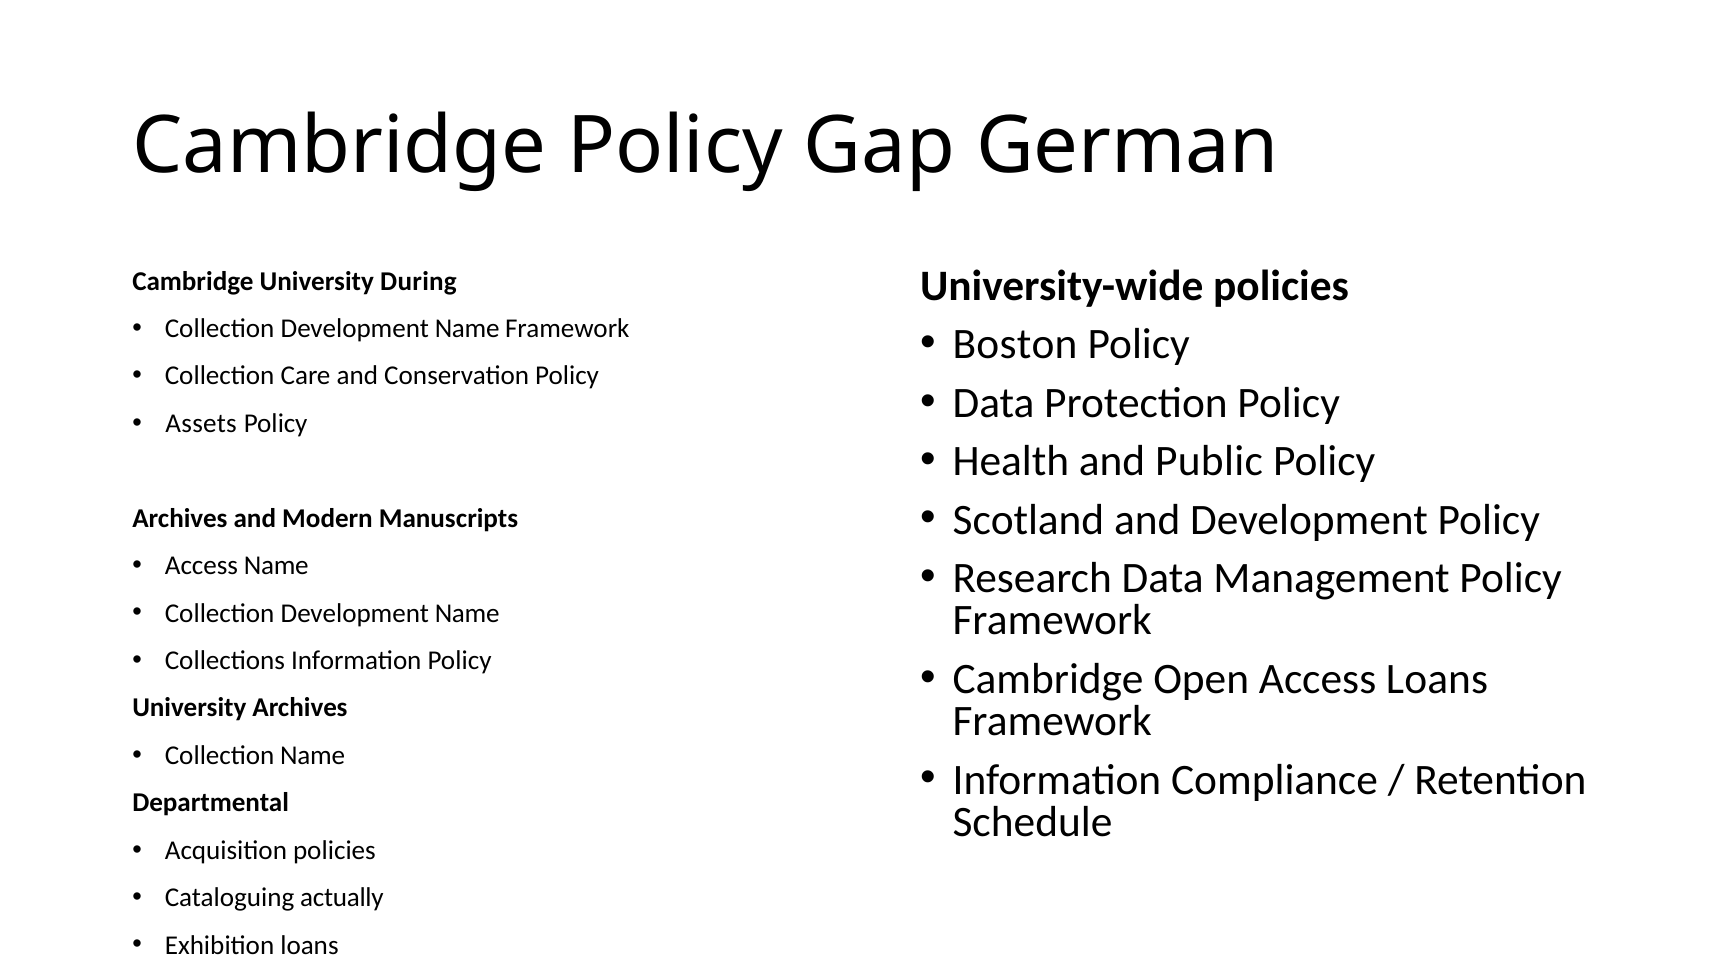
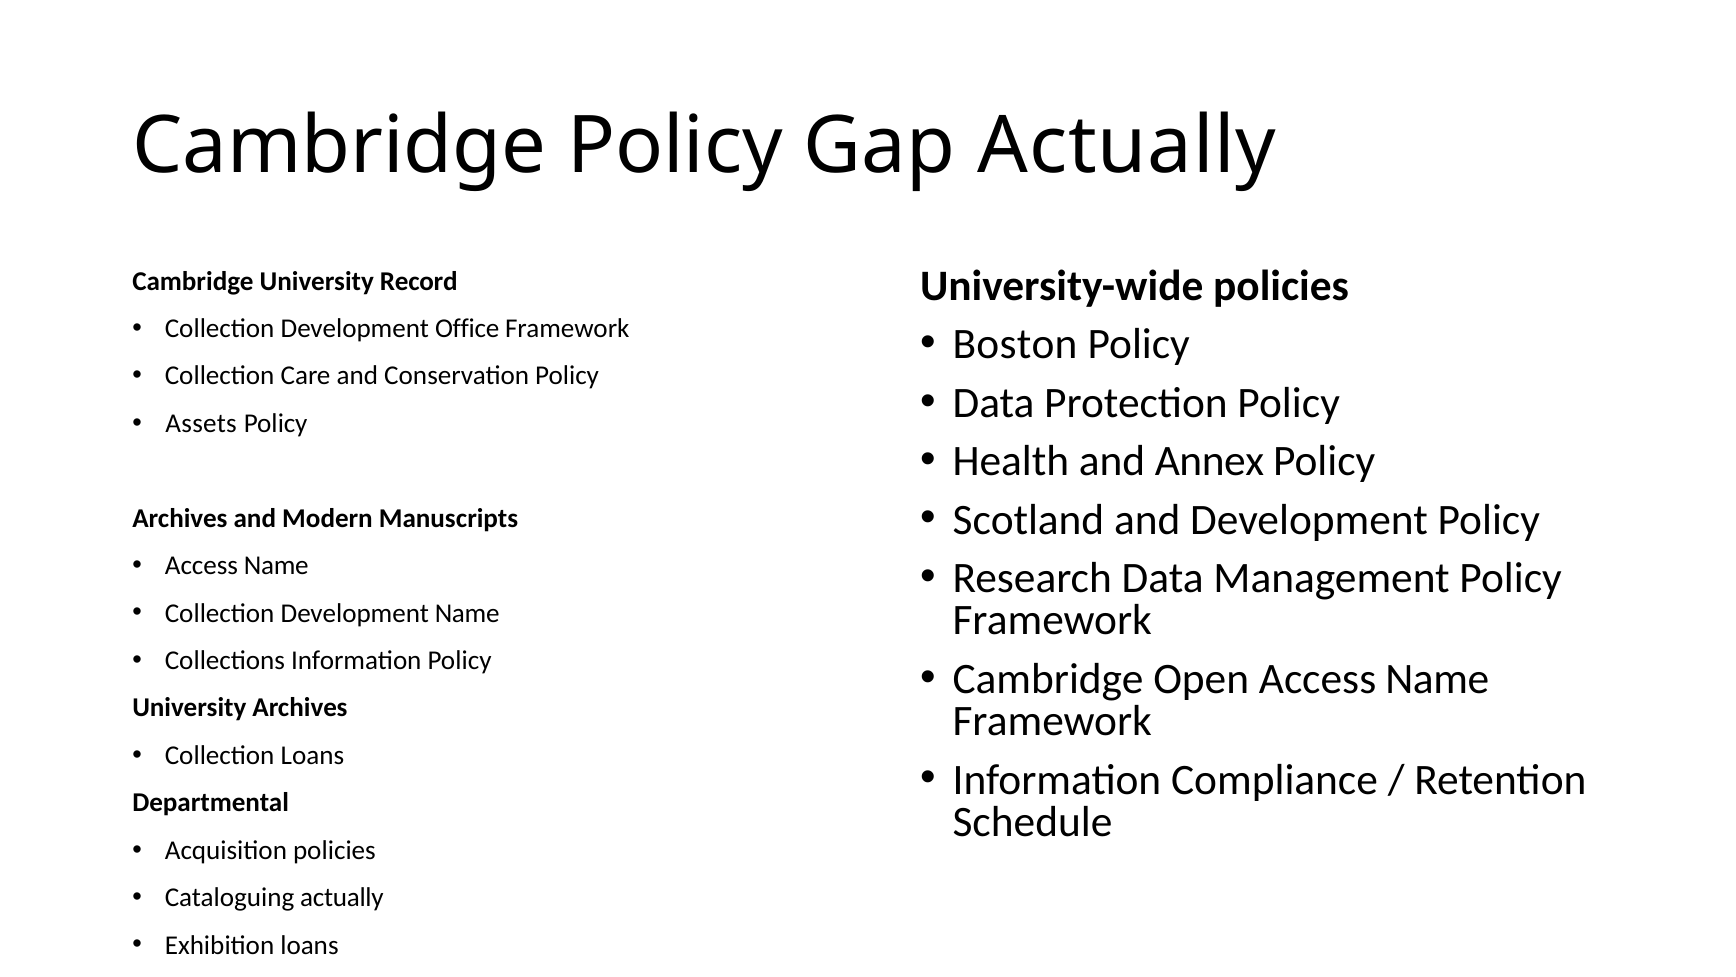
Gap German: German -> Actually
During: During -> Record
Name at (467, 328): Name -> Office
Public: Public -> Annex
Open Access Loans: Loans -> Name
Collection Name: Name -> Loans
